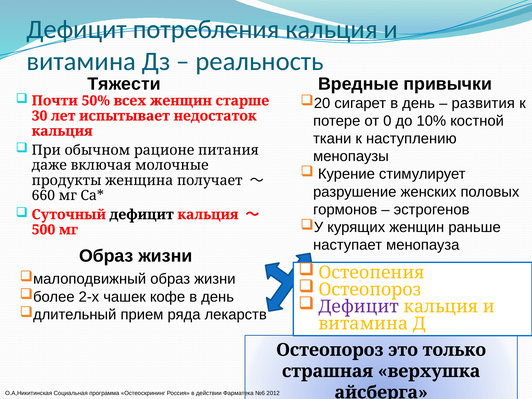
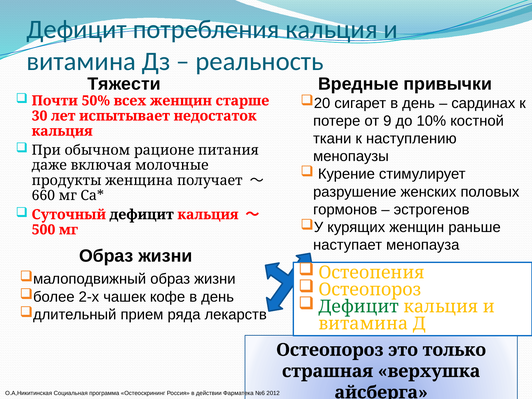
развития: развития -> сардинах
0: 0 -> 9
Дефицит at (359, 307) colour: purple -> green
